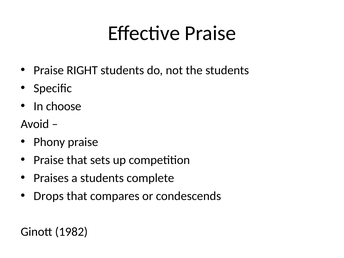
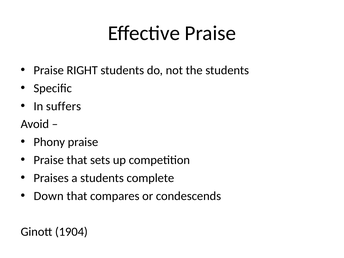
choose: choose -> suffers
Drops: Drops -> Down
1982: 1982 -> 1904
